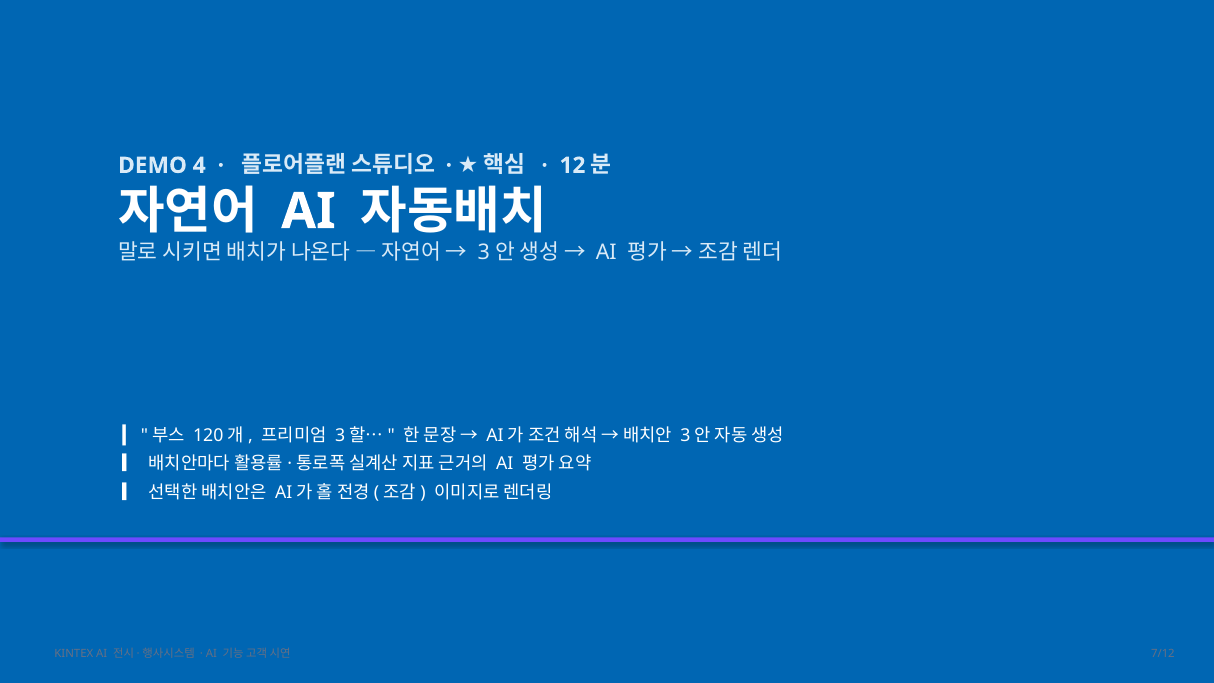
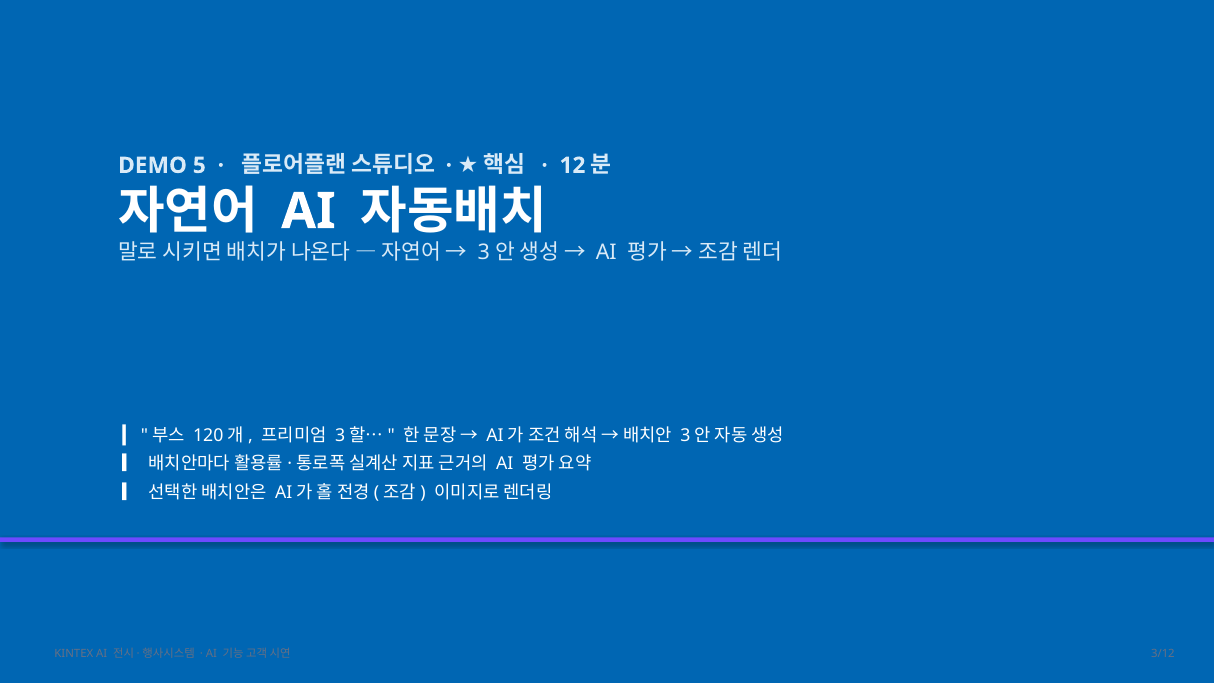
4: 4 -> 5
7/12: 7/12 -> 3/12
